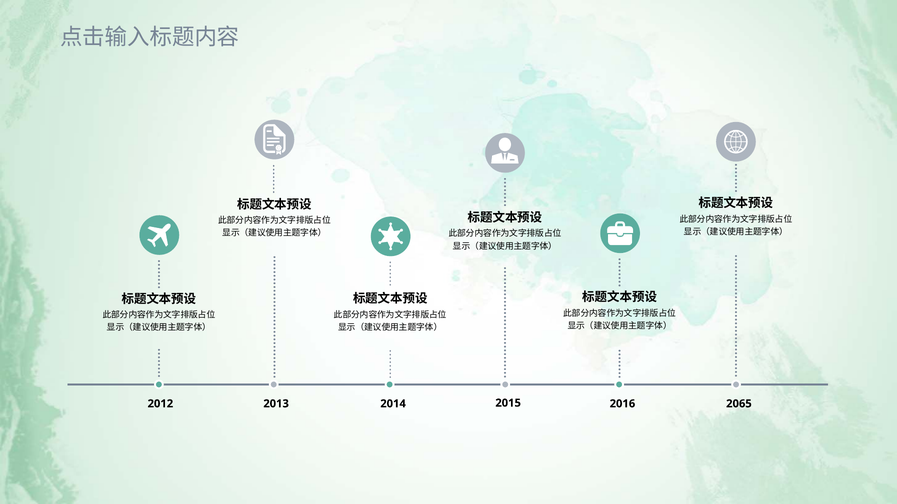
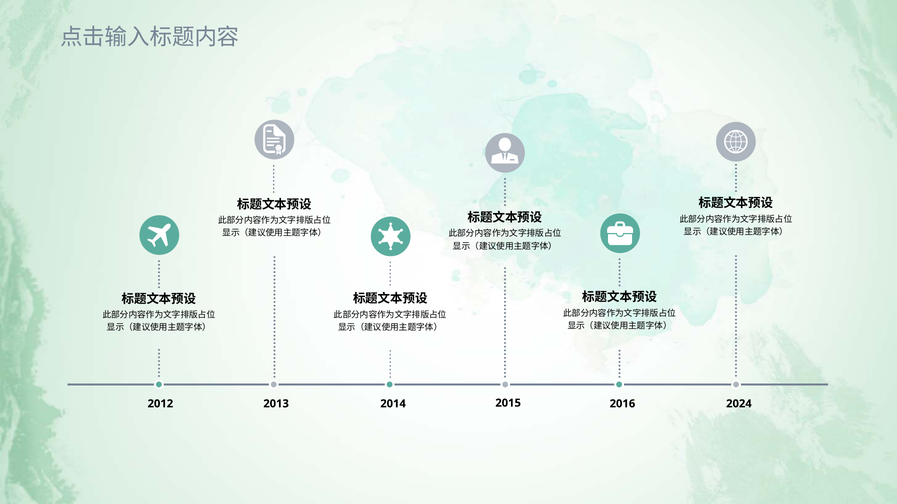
2065: 2065 -> 2024
